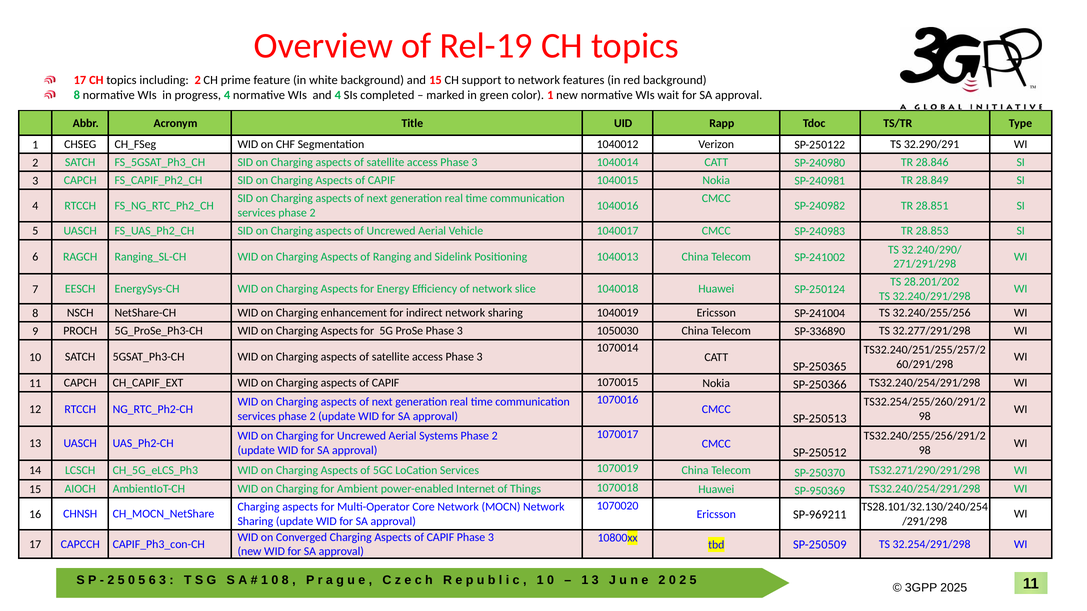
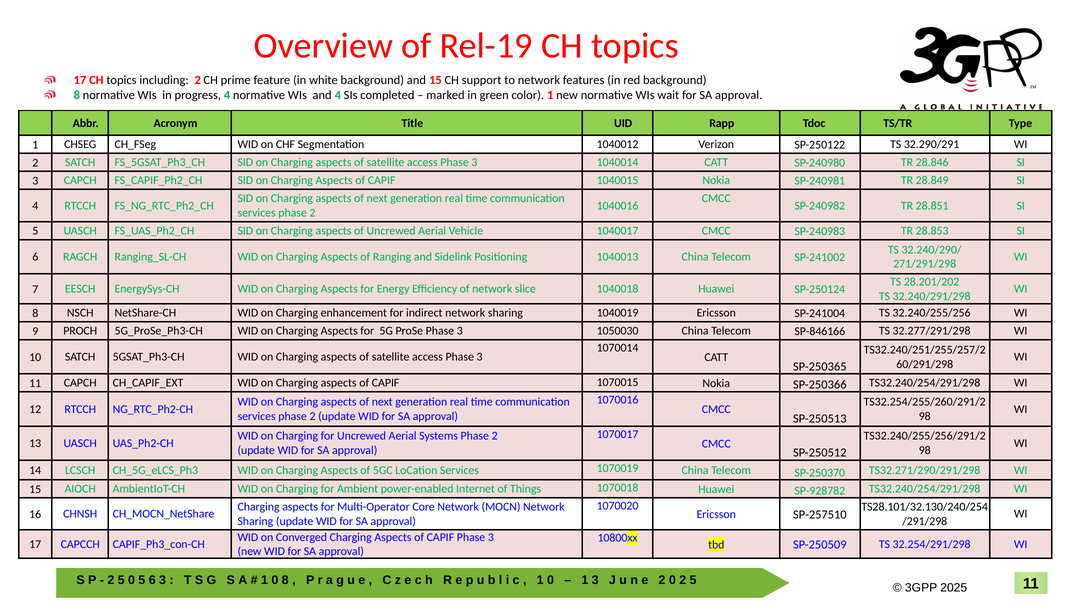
SP-336890: SP-336890 -> SP-846166
SP-950369: SP-950369 -> SP-928782
SP-969211: SP-969211 -> SP-257510
